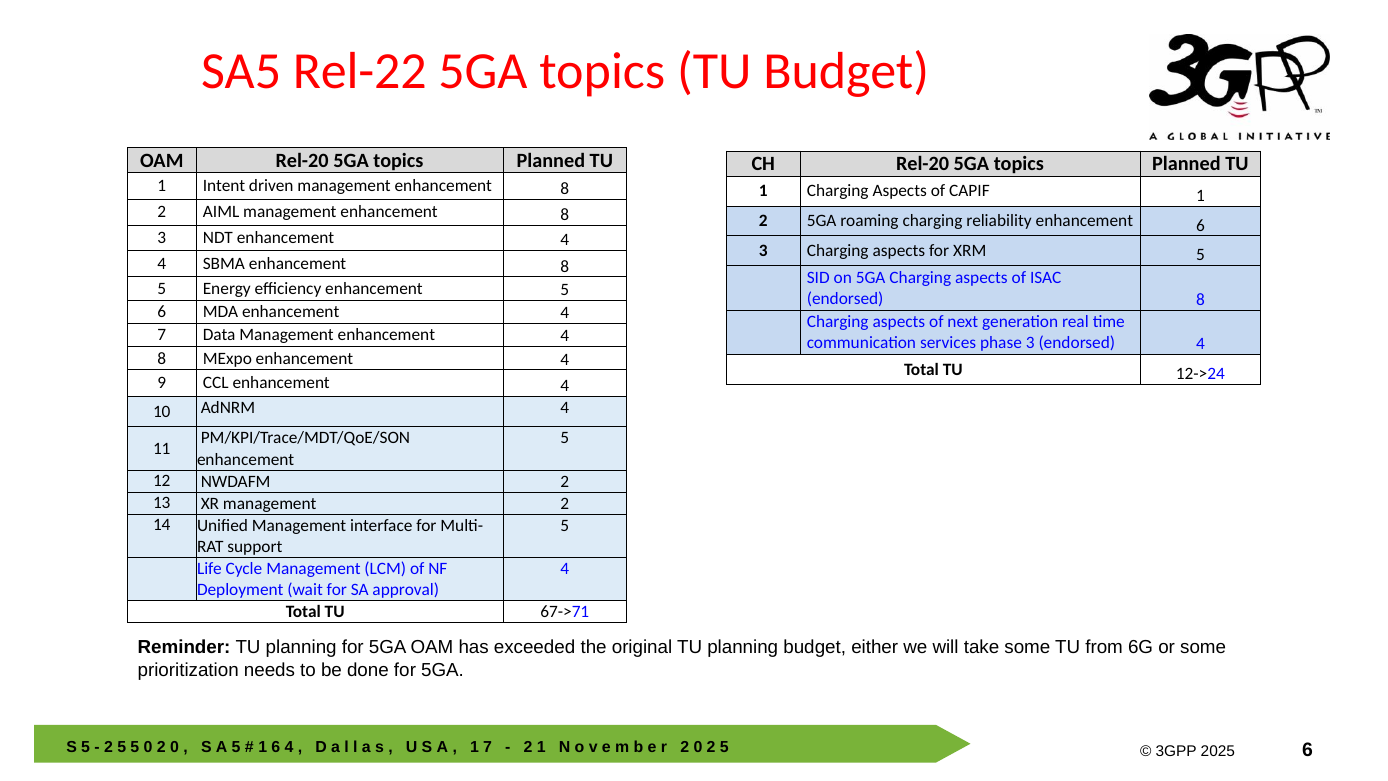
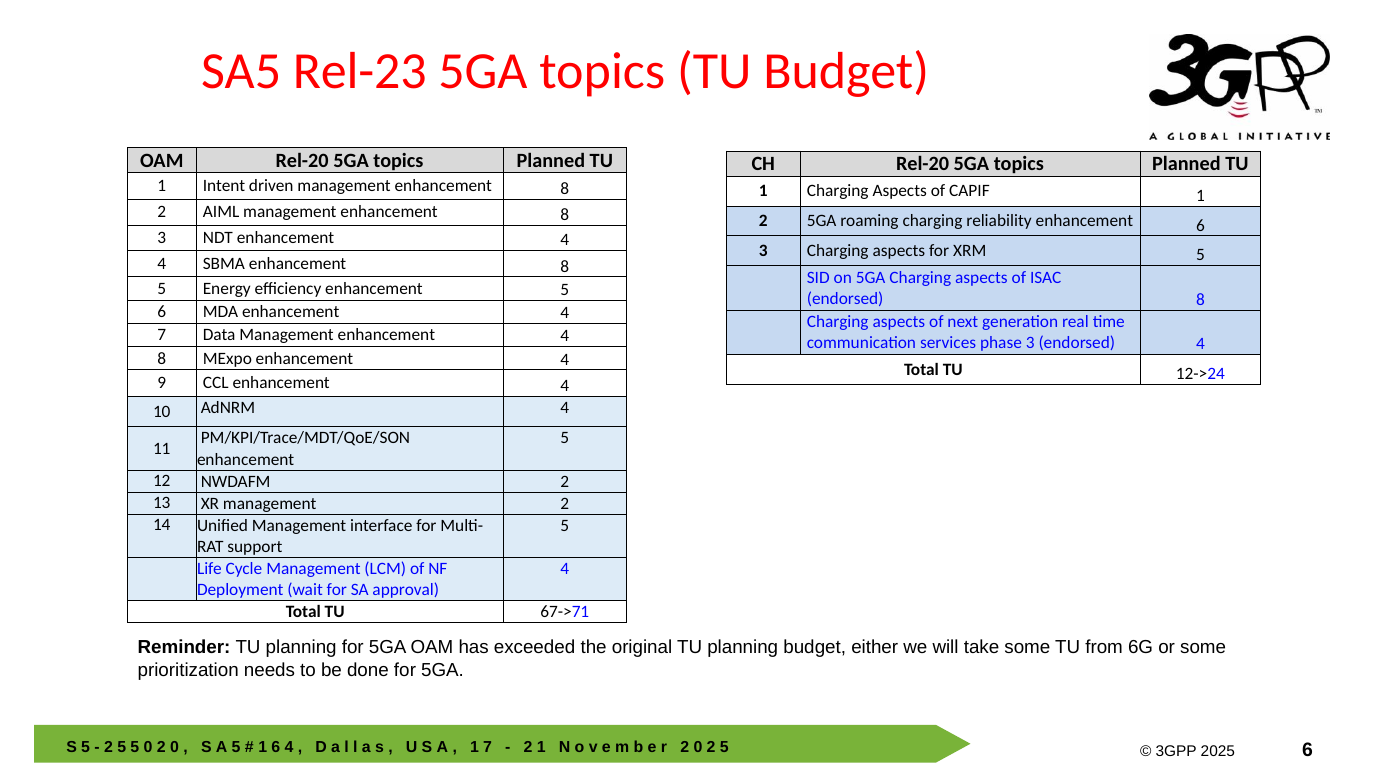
Rel-22: Rel-22 -> Rel-23
